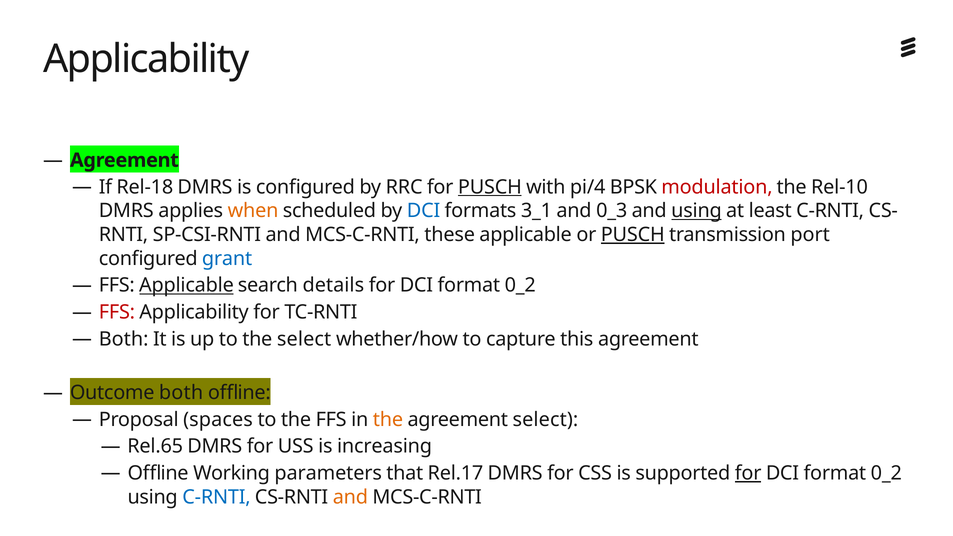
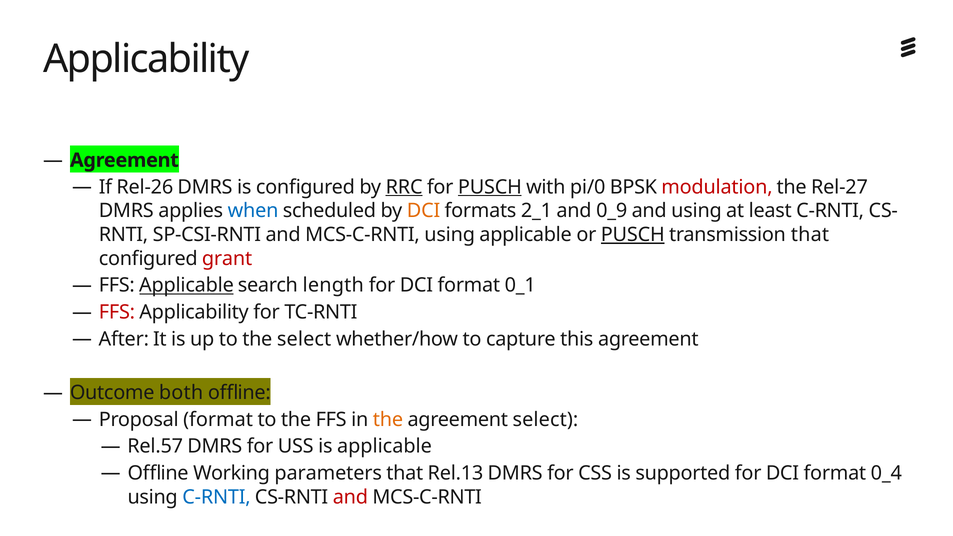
Rel-18: Rel-18 -> Rel-26
RRC underline: none -> present
pi/4: pi/4 -> pi/0
Rel-10: Rel-10 -> Rel-27
when colour: orange -> blue
DCI at (424, 211) colour: blue -> orange
3_1: 3_1 -> 2_1
0_3: 0_3 -> 0_9
using at (697, 211) underline: present -> none
MCS-C-RNTI these: these -> using
transmission port: port -> that
grant colour: blue -> red
details: details -> length
0_2 at (520, 285): 0_2 -> 0_1
Both at (124, 339): Both -> After
Proposal spaces: spaces -> format
Rel.65: Rel.65 -> Rel.57
is increasing: increasing -> applicable
Rel.17: Rel.17 -> Rel.13
for at (748, 473) underline: present -> none
0_2 at (886, 473): 0_2 -> 0_4
and at (350, 497) colour: orange -> red
